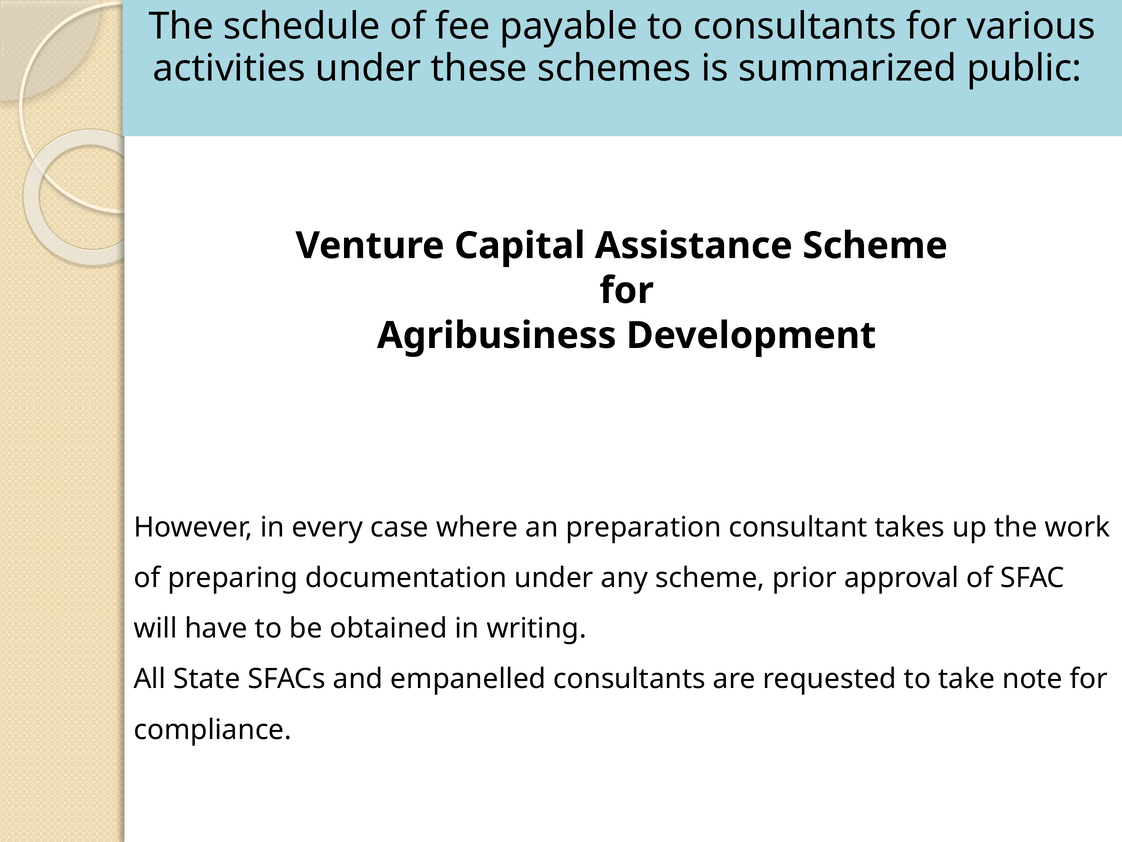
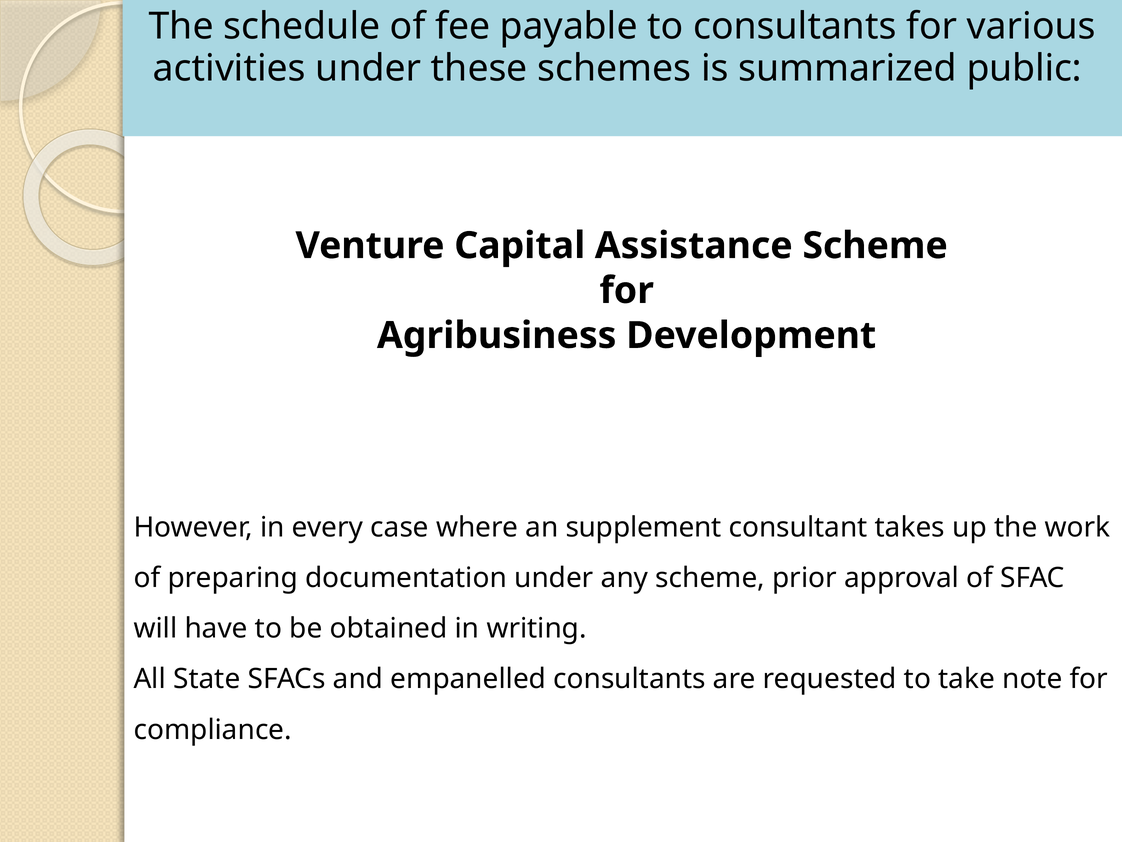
preparation: preparation -> supplement
